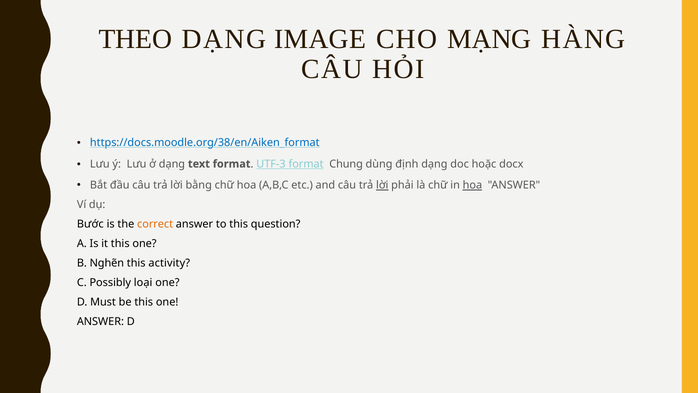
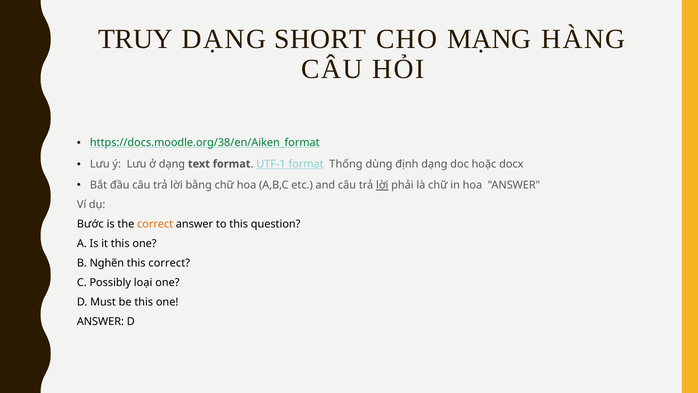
THEO: THEO -> TRUY
IMAGE: IMAGE -> SHORT
https://docs.moodle.org/38/en/Aiken_format colour: blue -> green
UTF-3: UTF-3 -> UTF-1
Chung: Chung -> Thống
hoa at (472, 185) underline: present -> none
this activity: activity -> correct
